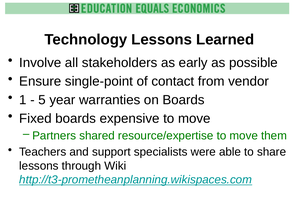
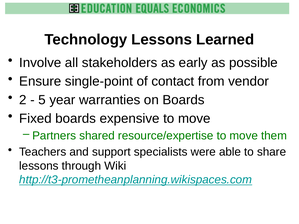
1: 1 -> 2
